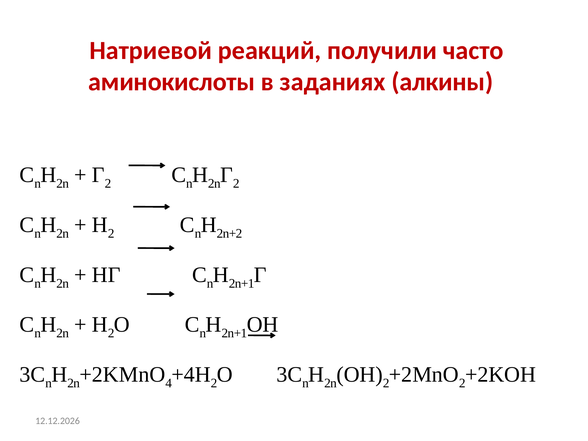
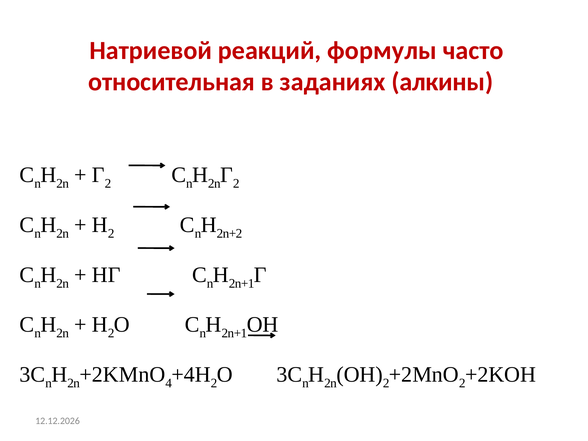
получили: получили -> формулы
аминокислоты: аминокислоты -> относительная
